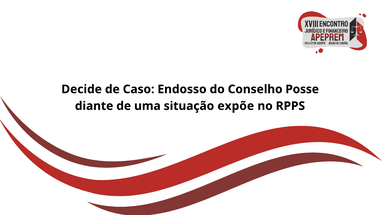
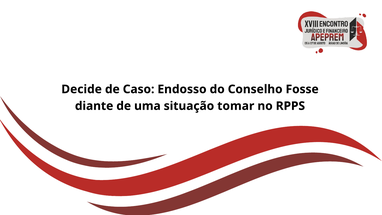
Posse: Posse -> Fosse
expõe: expõe -> tomar
